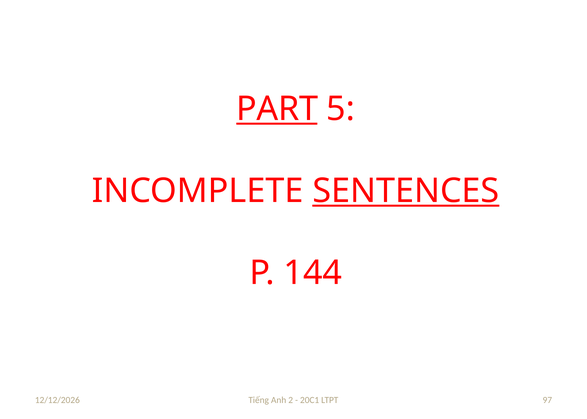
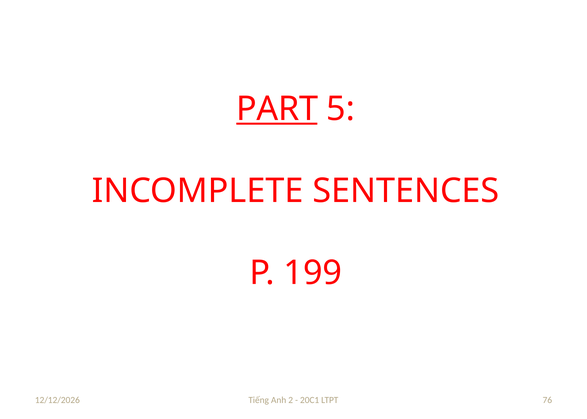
SENTENCES underline: present -> none
144: 144 -> 199
97: 97 -> 76
